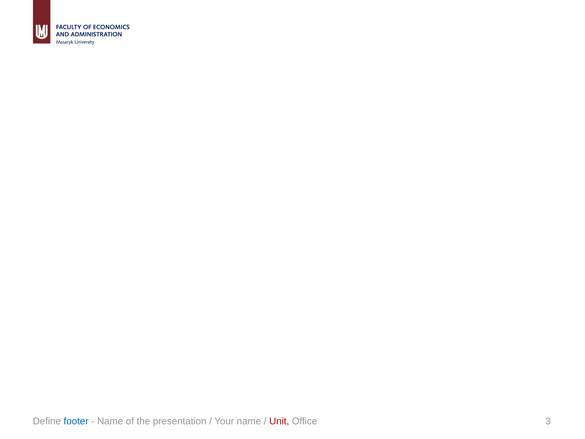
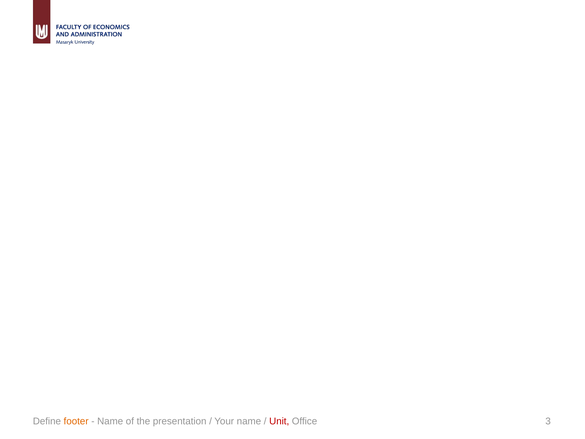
footer colour: blue -> orange
